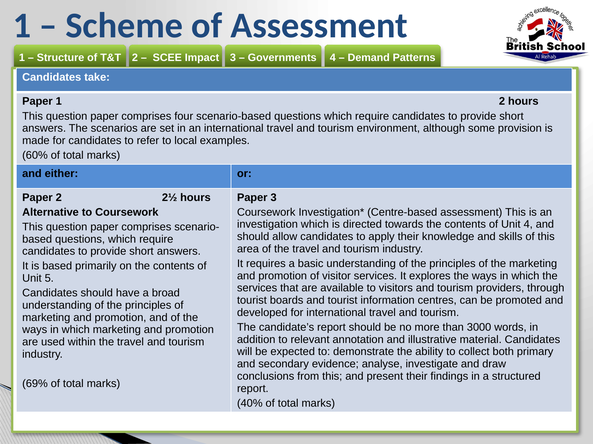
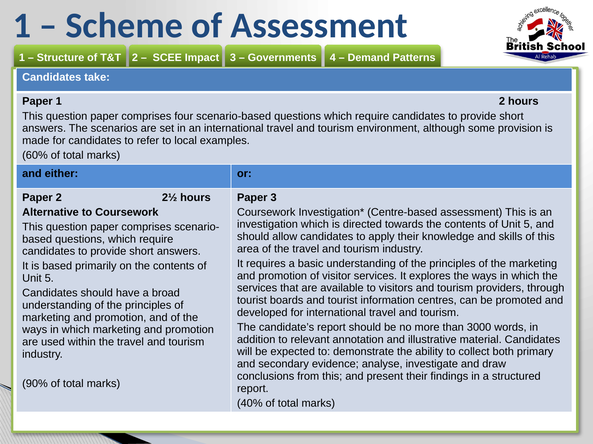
4 at (528, 225): 4 -> 5
69%: 69% -> 90%
